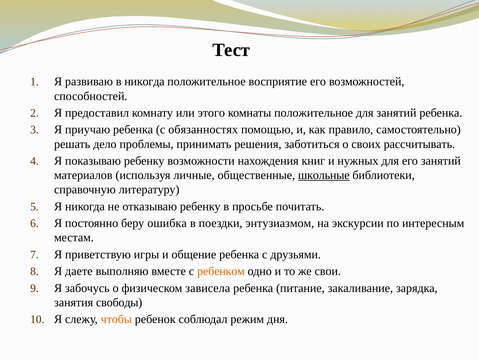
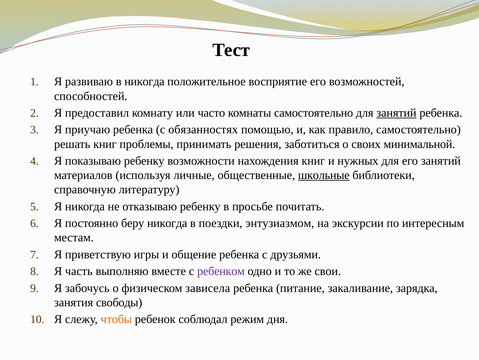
этого: этого -> часто
комнаты положительное: положительное -> самостоятельно
занятий at (396, 113) underline: none -> present
решать дело: дело -> книг
рассчитывать: рассчитывать -> минимальной
беру ошибка: ошибка -> никогда
даете: даете -> часть
ребенком colour: orange -> purple
